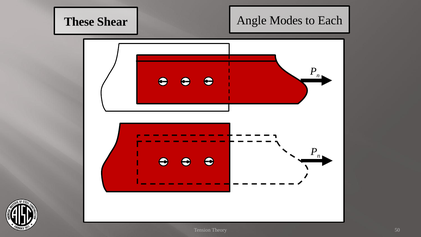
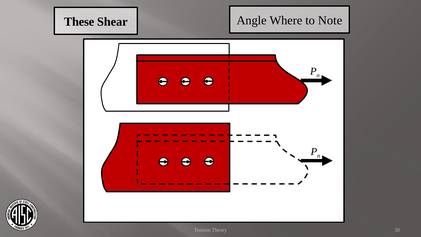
Modes: Modes -> Where
Each: Each -> Note
